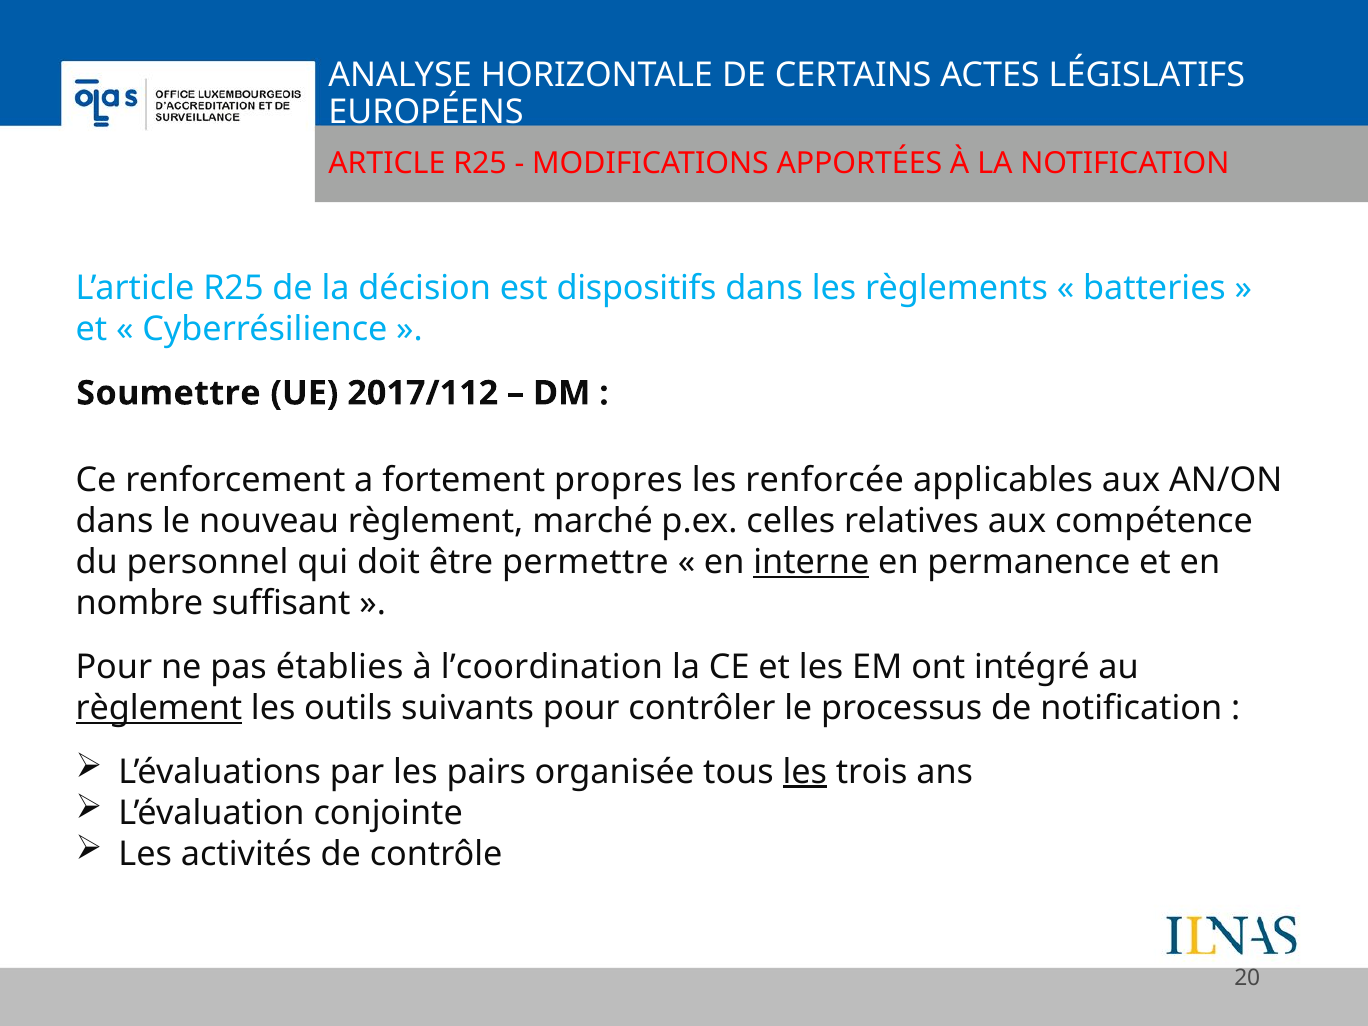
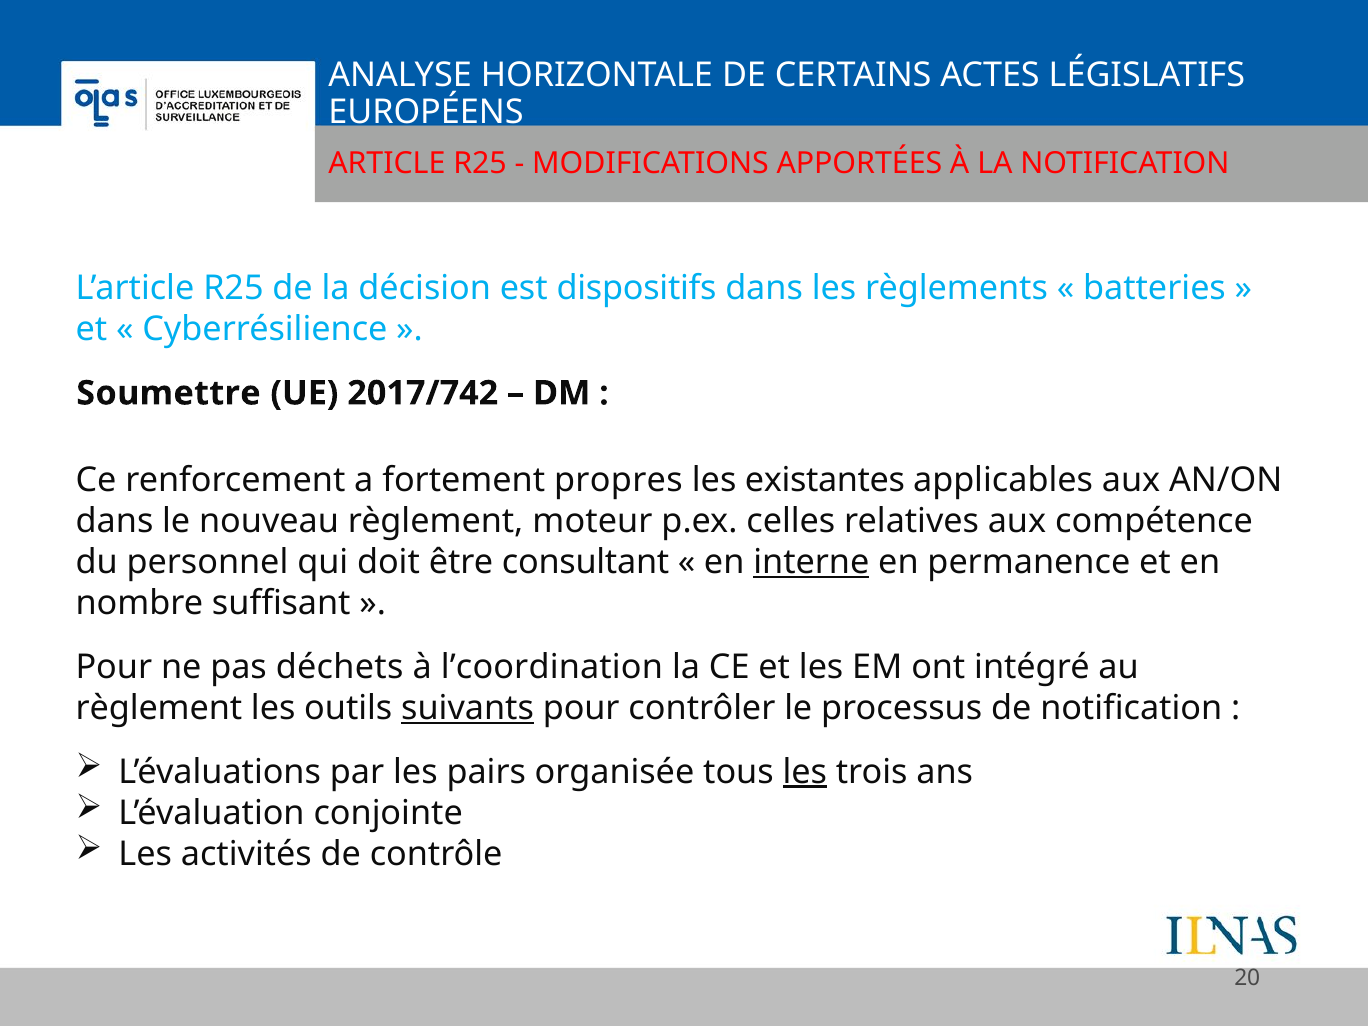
2017/112: 2017/112 -> 2017/742
renforcée: renforcée -> existantes
marché: marché -> moteur
permettre: permettre -> consultant
établies: établies -> déchets
règlement at (159, 708) underline: present -> none
suivants underline: none -> present
